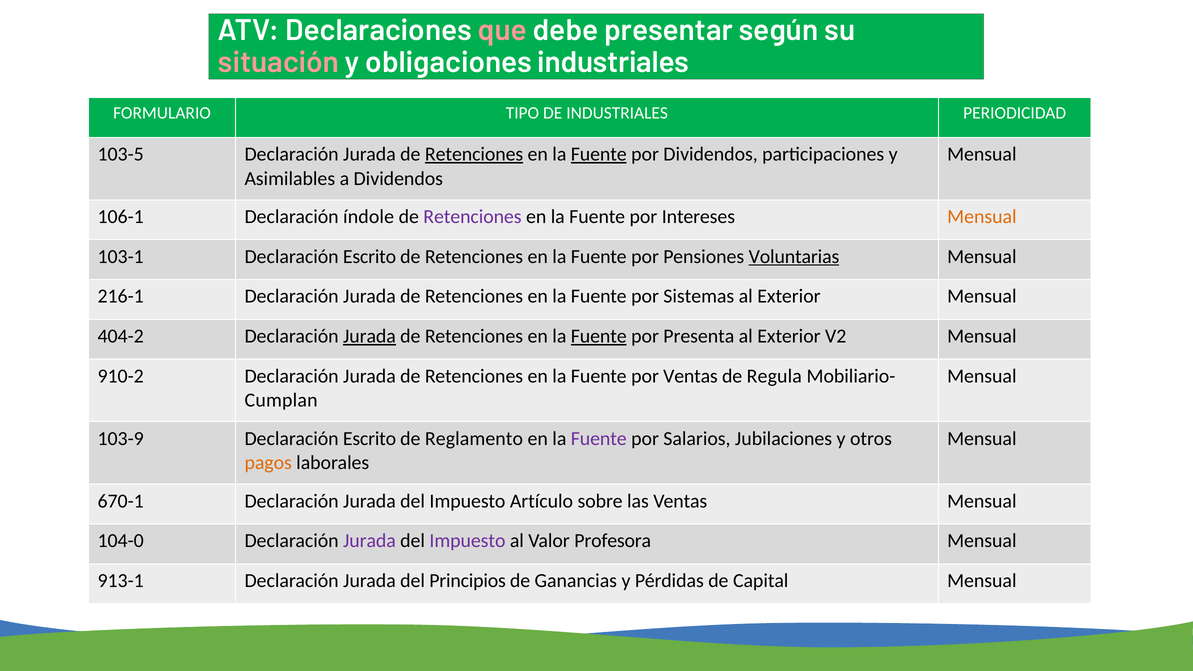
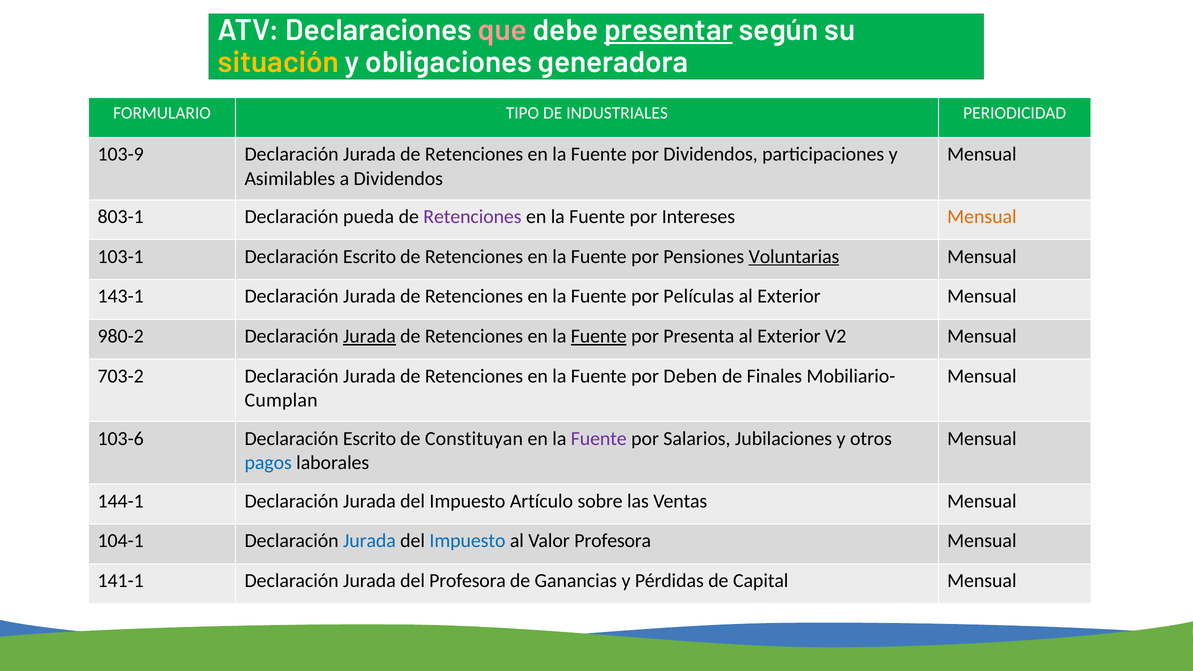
presentar underline: none -> present
situación colour: pink -> yellow
obligaciones industriales: industriales -> generadora
103-5: 103-5 -> 103-9
Retenciones at (474, 154) underline: present -> none
Fuente at (599, 154) underline: present -> none
106-1: 106-1 -> 803-1
índole: índole -> pueda
216-1: 216-1 -> 143-1
Sistemas: Sistemas -> Películas
404-2: 404-2 -> 980-2
910-2: 910-2 -> 703-2
por Ventas: Ventas -> Deben
Regula: Regula -> Finales
103-9: 103-9 -> 103-6
Reglamento: Reglamento -> Constituyan
pagos colour: orange -> blue
670-1: 670-1 -> 144-1
104-0: 104-0 -> 104-1
Jurada at (369, 541) colour: purple -> blue
Impuesto at (467, 541) colour: purple -> blue
913-1: 913-1 -> 141-1
del Principios: Principios -> Profesora
